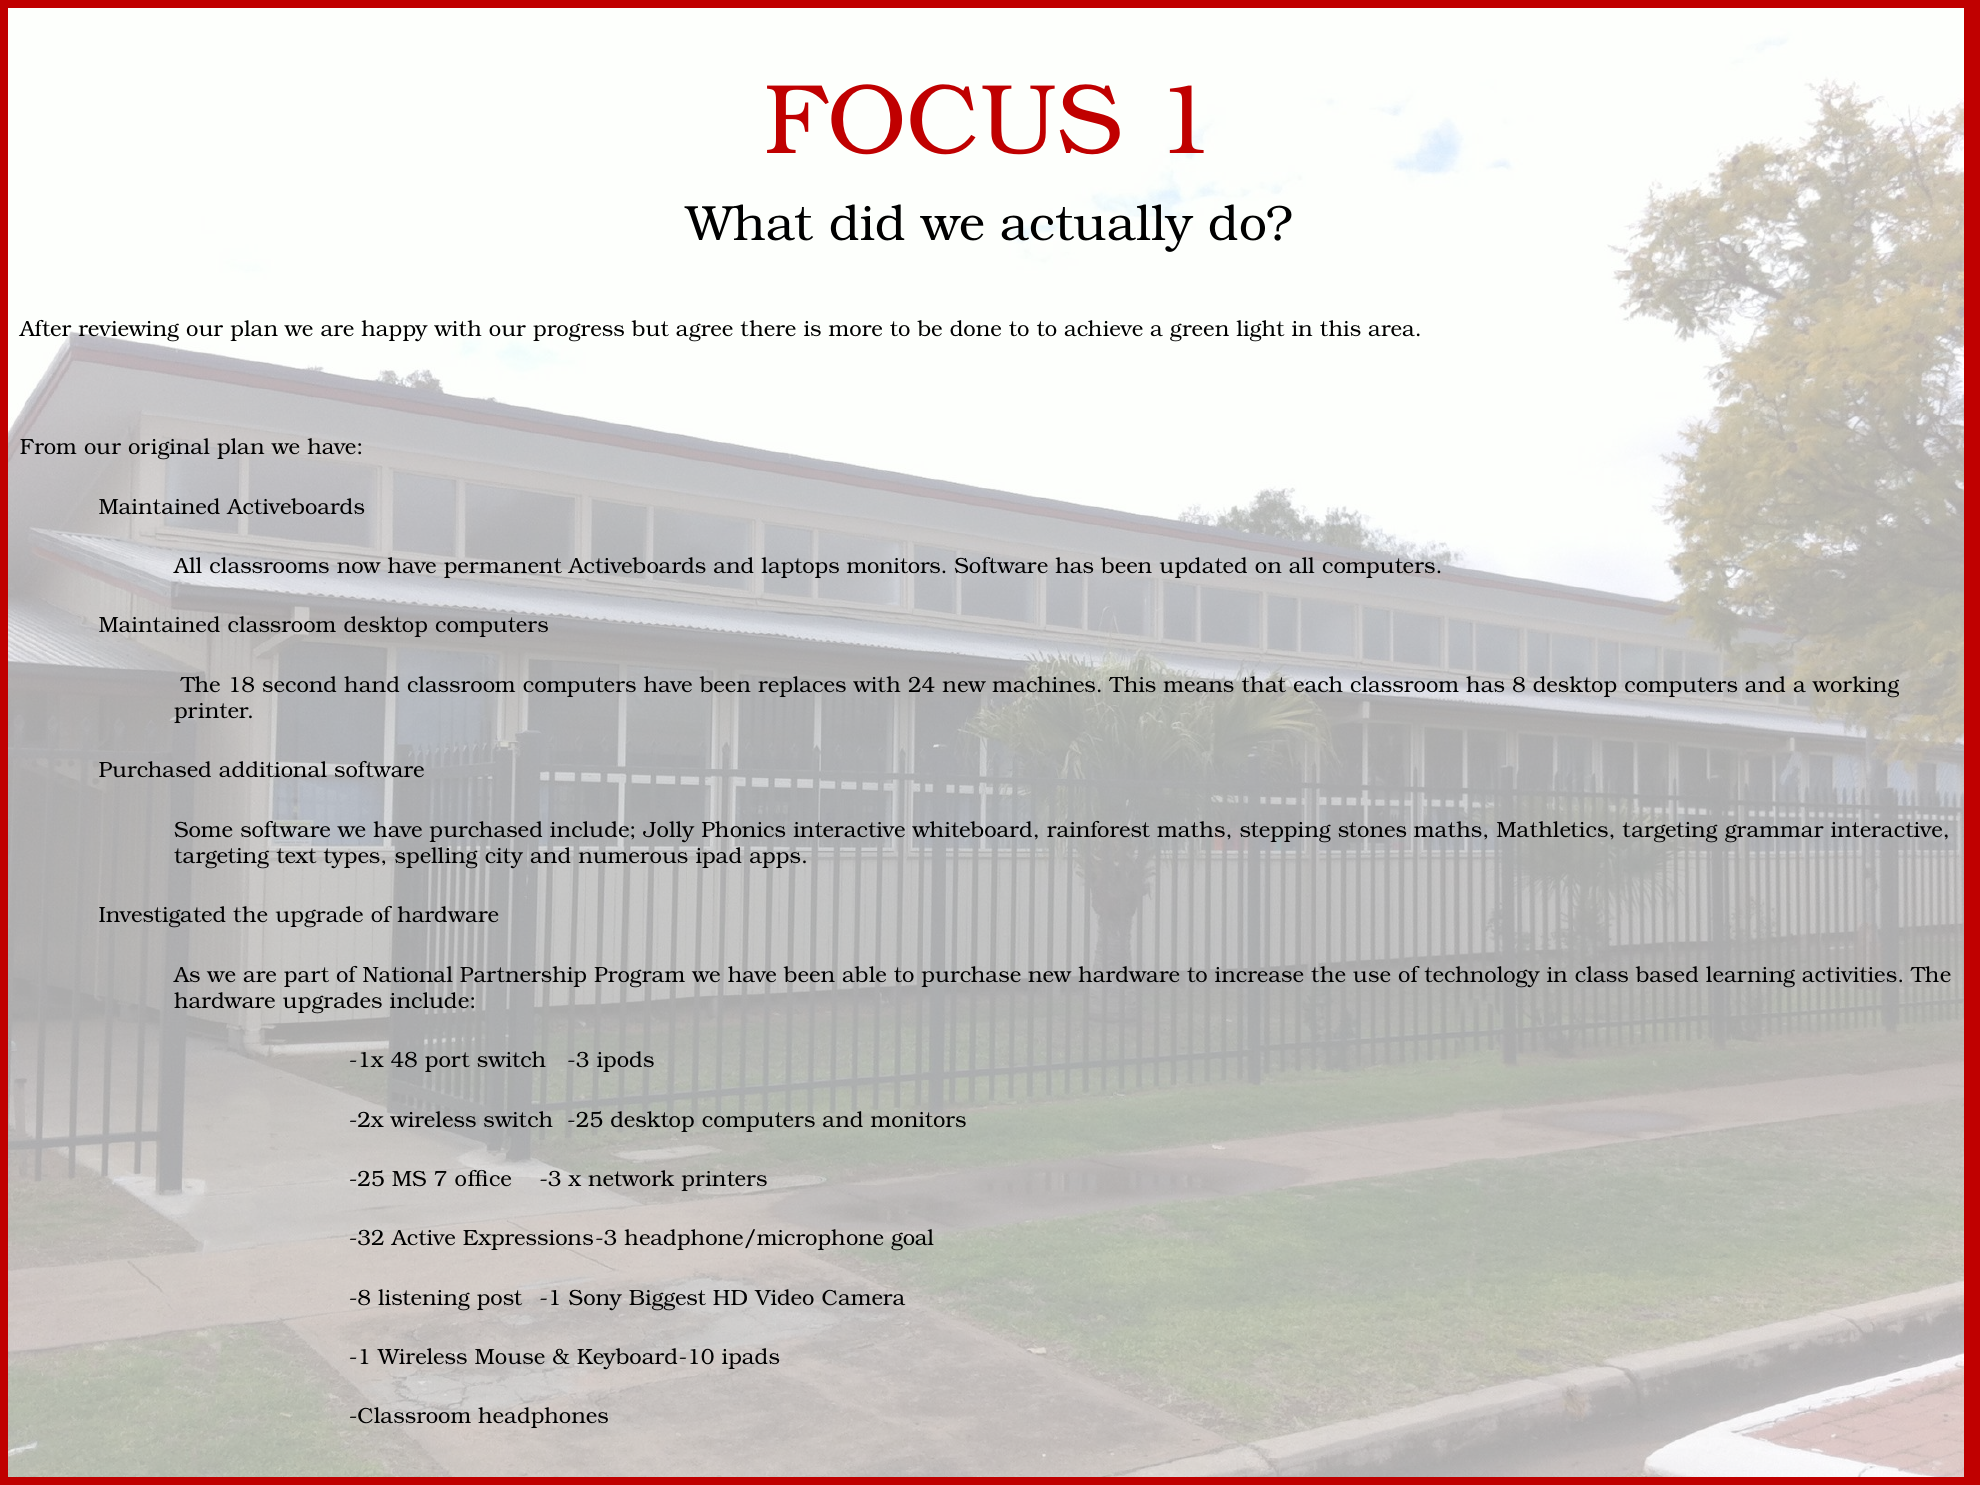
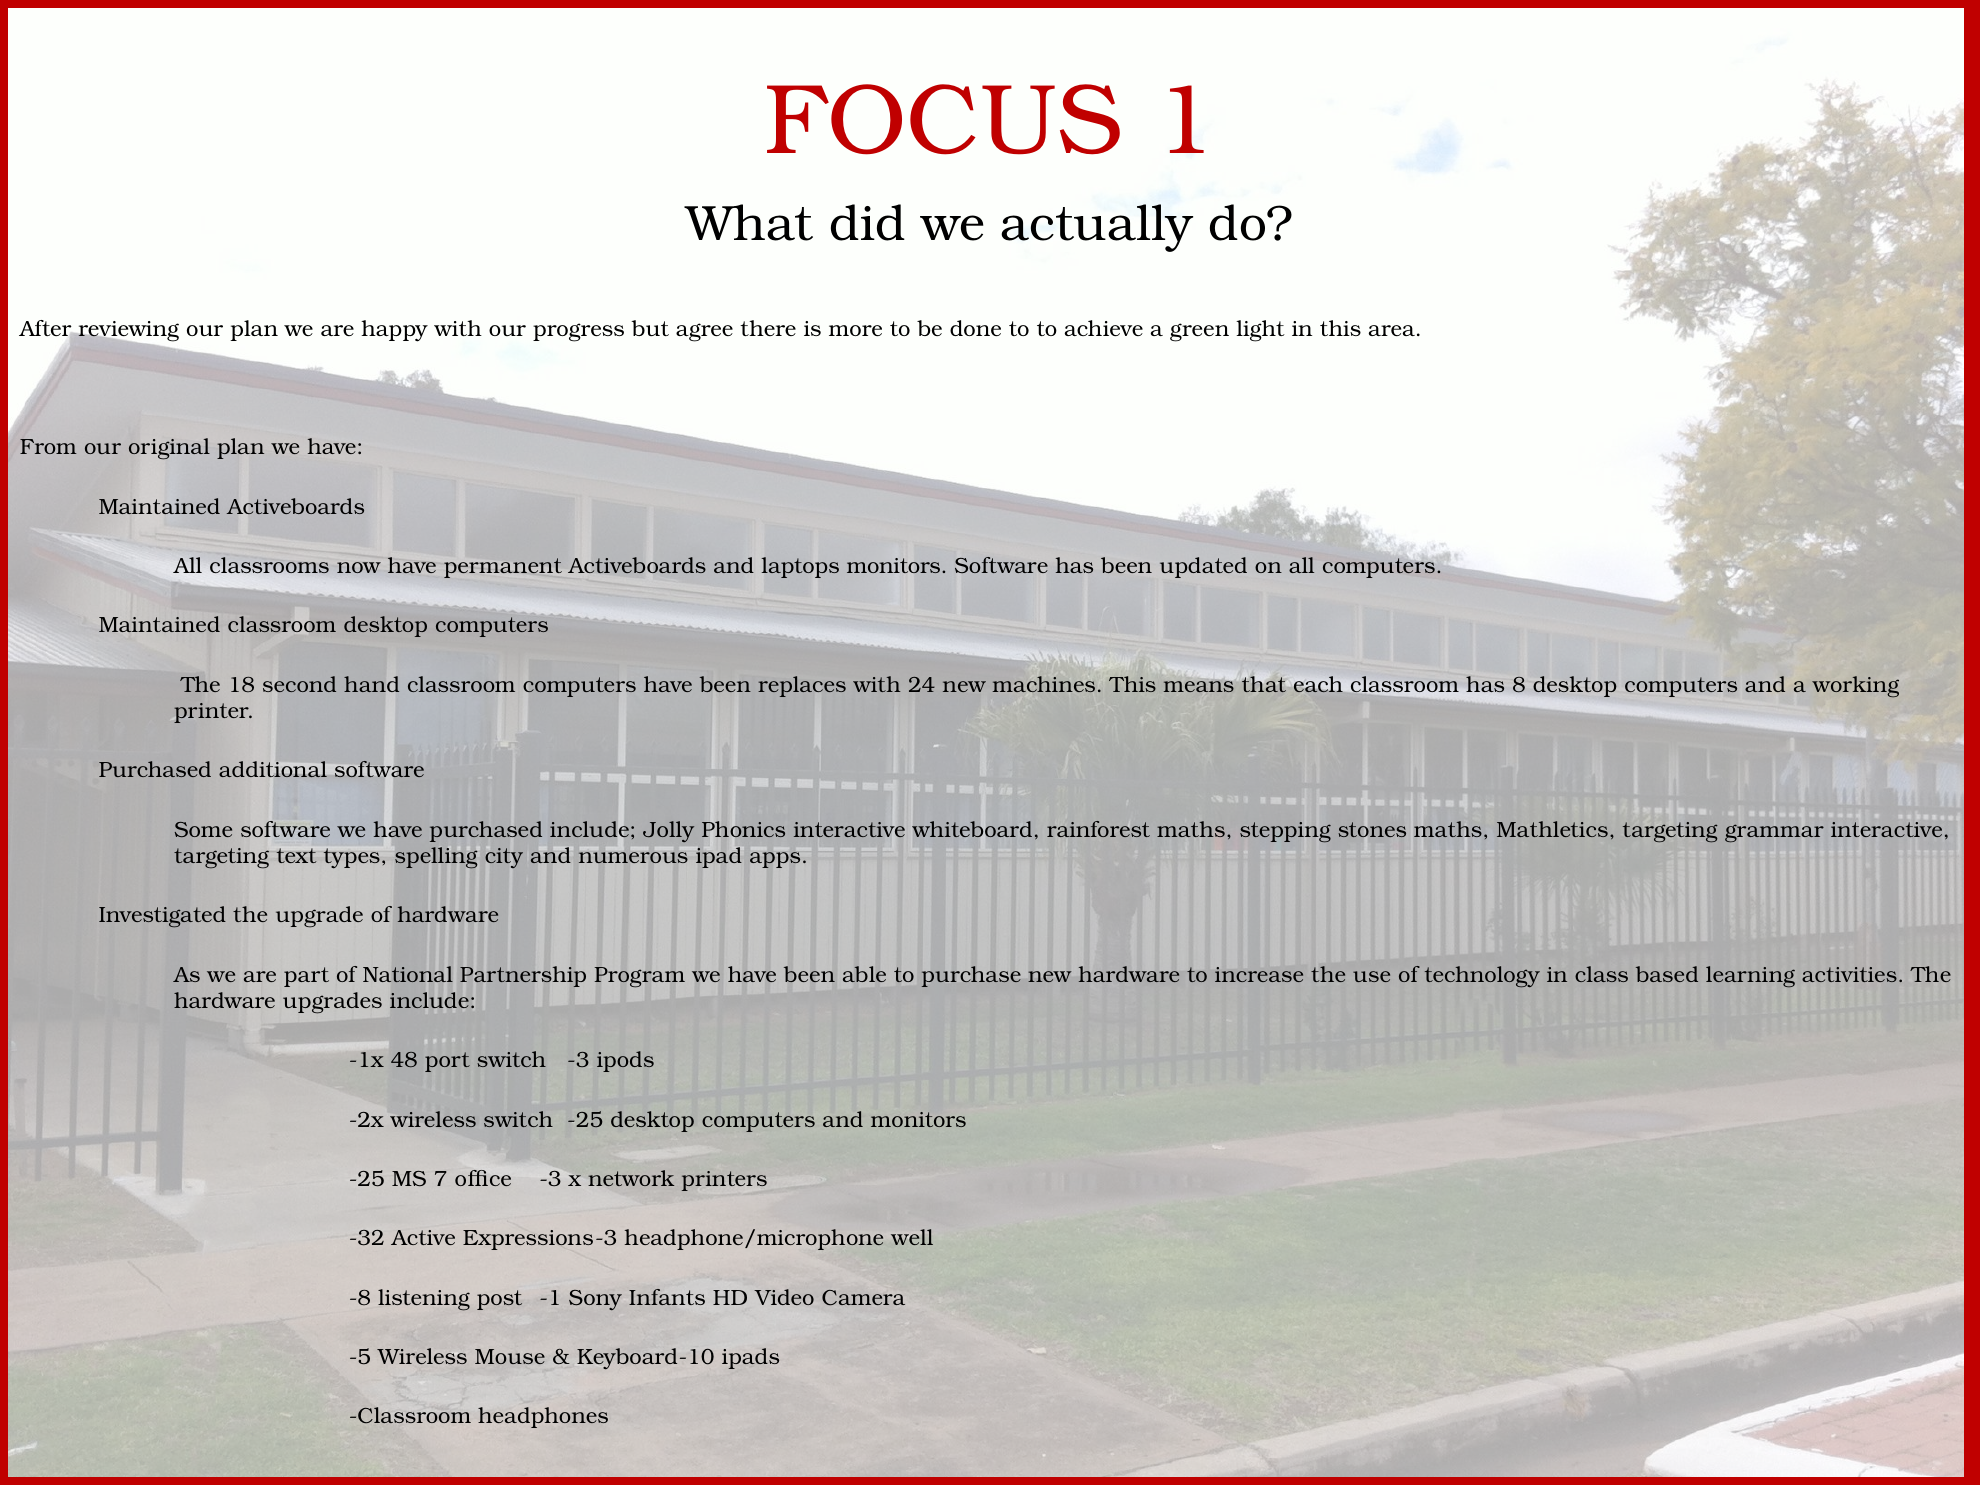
goal: goal -> well
Biggest: Biggest -> Infants
-1 at (360, 1357): -1 -> -5
